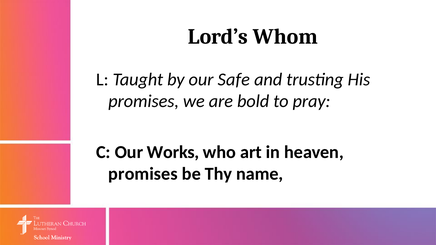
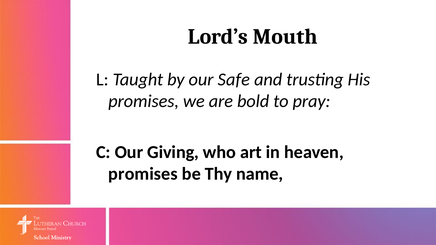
Whom: Whom -> Mouth
Works: Works -> Giving
